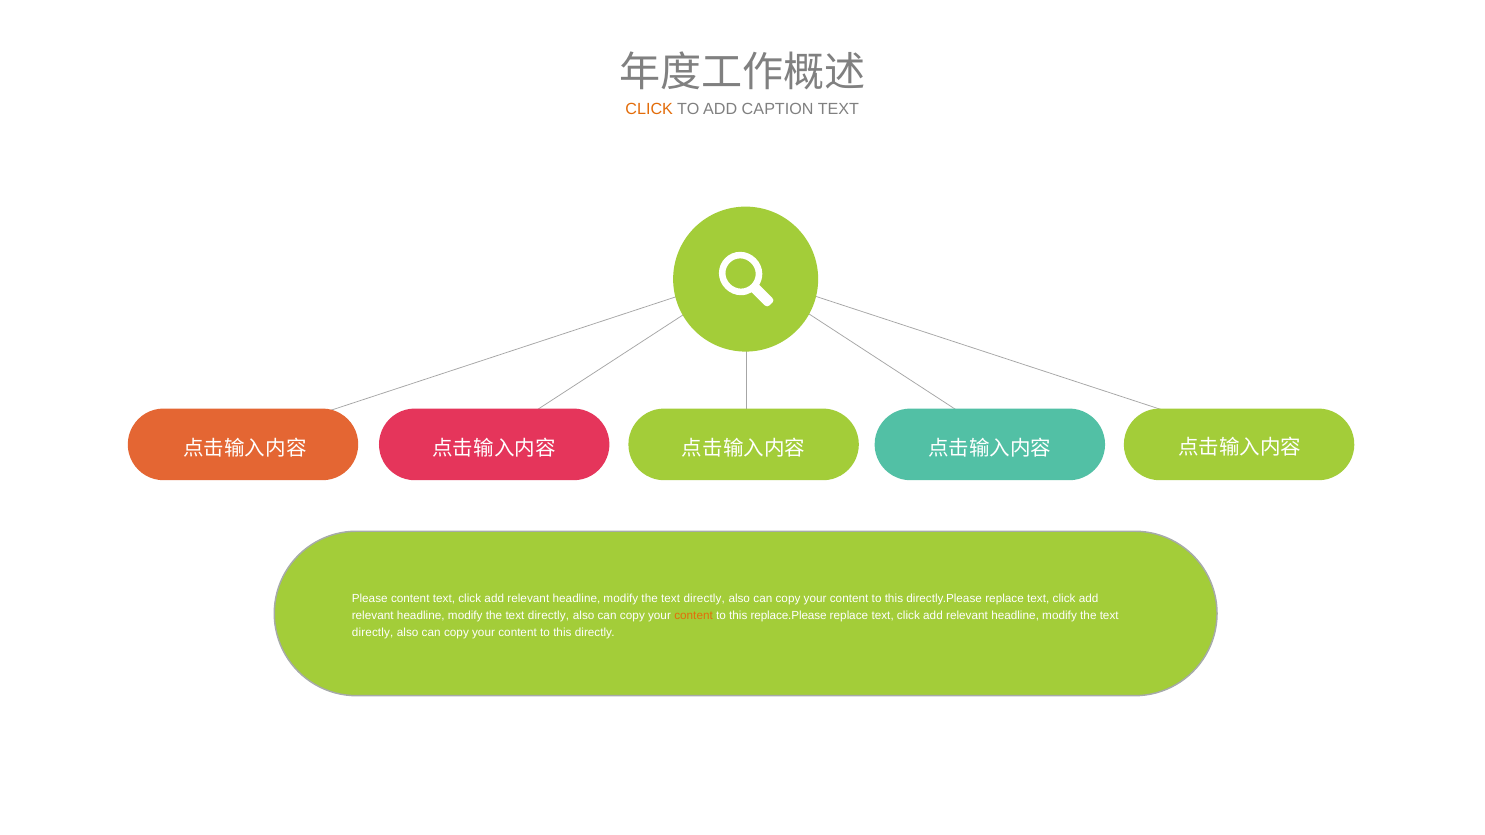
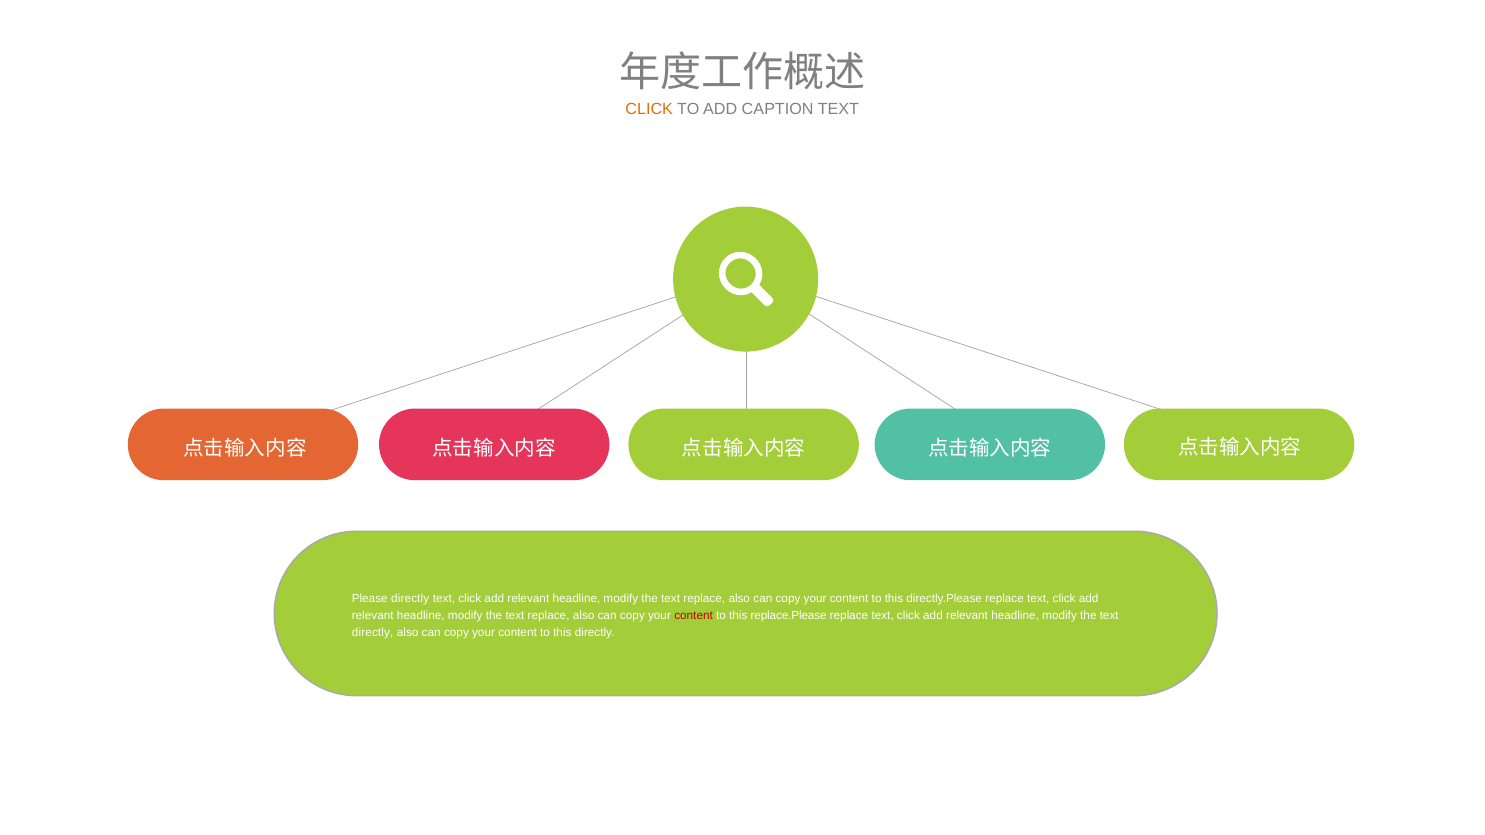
Please content: content -> directly
directly at (704, 599): directly -> replace
directly at (549, 616): directly -> replace
content at (694, 616) colour: orange -> red
